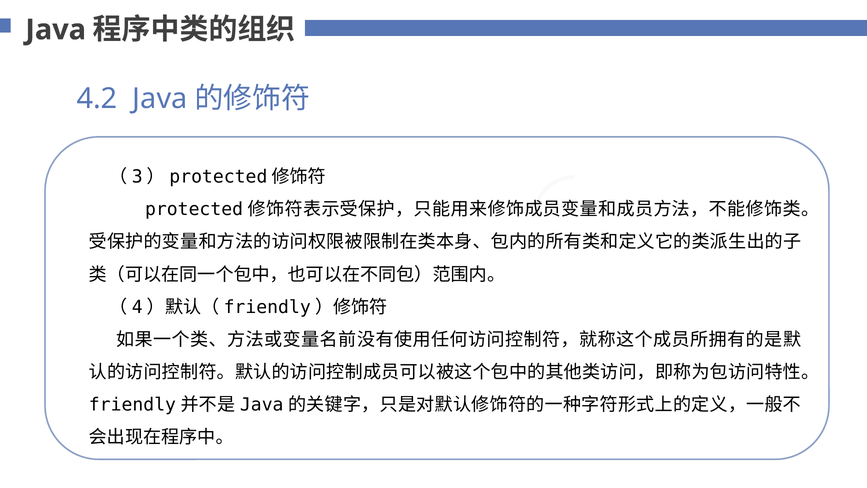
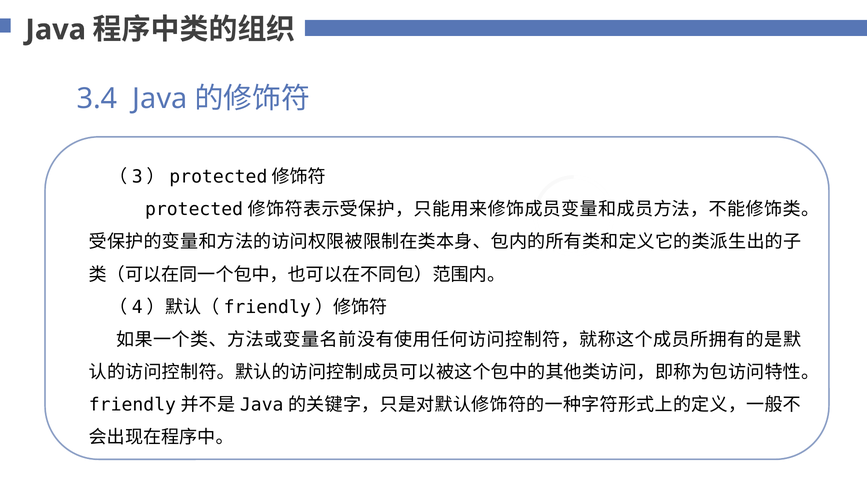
4.2: 4.2 -> 3.4
